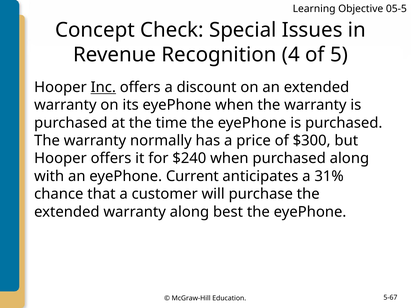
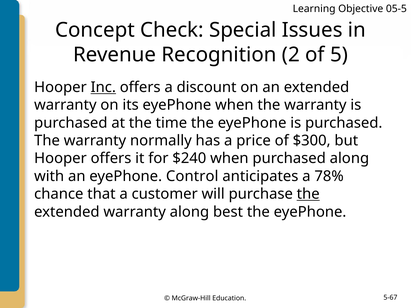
4: 4 -> 2
Current: Current -> Control
31%: 31% -> 78%
the at (308, 194) underline: none -> present
